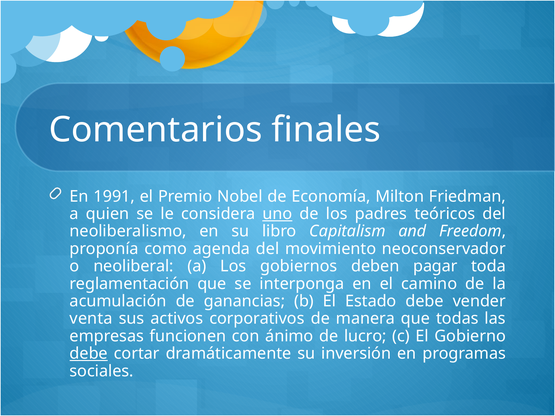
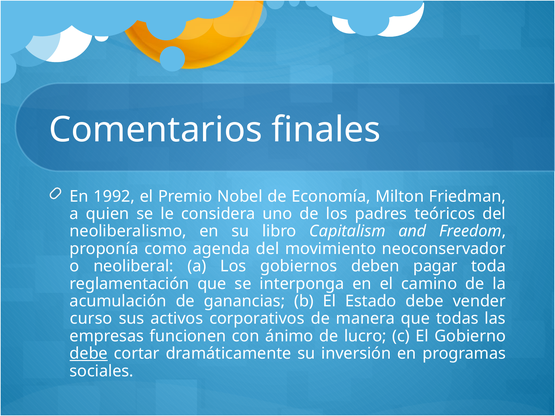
1991: 1991 -> 1992
uno underline: present -> none
venta: venta -> curso
